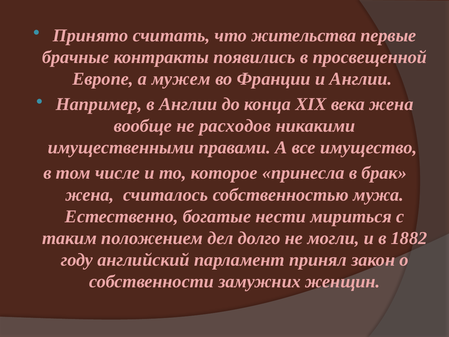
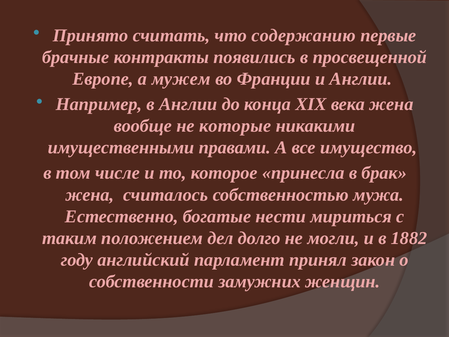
жительства: жительства -> содержанию
расходов: расходов -> которые
